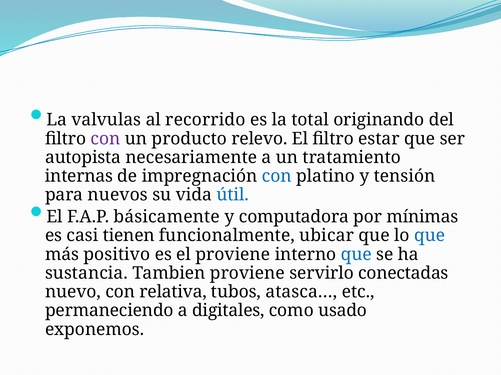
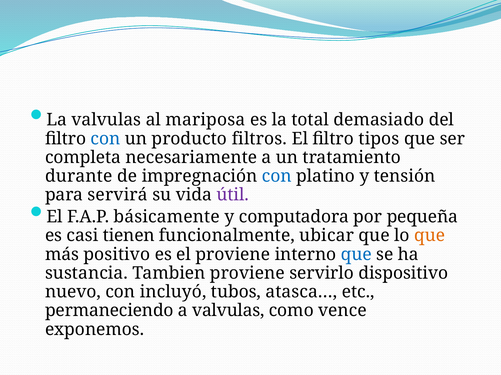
recorrido: recorrido -> mariposa
originando: originando -> demasiado
con at (106, 139) colour: purple -> blue
relevo: relevo -> filtros
estar: estar -> tipos
autopista: autopista -> completa
internas: internas -> durante
nuevos: nuevos -> servirá
útil colour: blue -> purple
mínimas: mínimas -> pequeña
que at (430, 236) colour: blue -> orange
conectadas: conectadas -> dispositivo
relativa: relativa -> incluyó
a digitales: digitales -> valvulas
usado: usado -> vence
